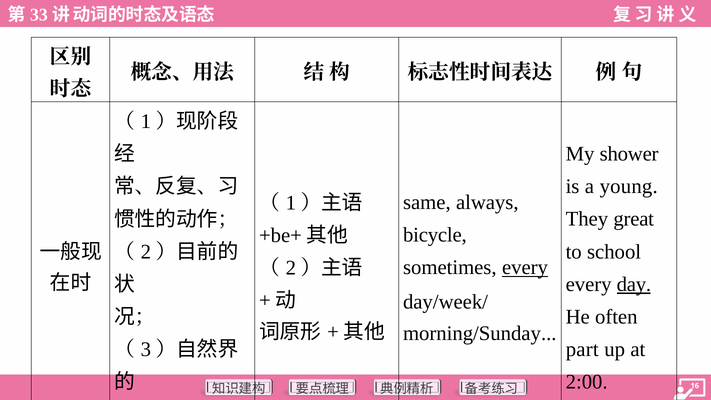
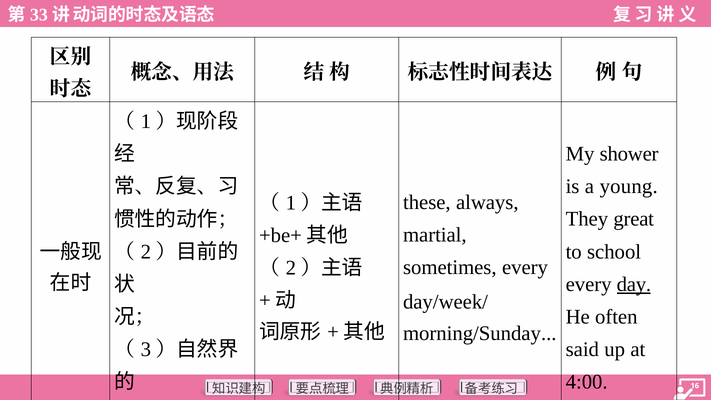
same: same -> these
bicycle: bicycle -> martial
every at (525, 268) underline: present -> none
part: part -> said
2:00: 2:00 -> 4:00
